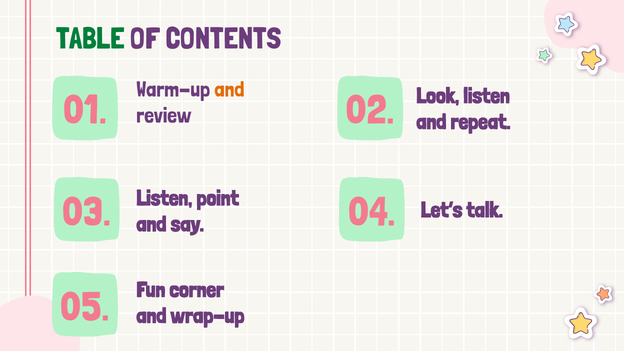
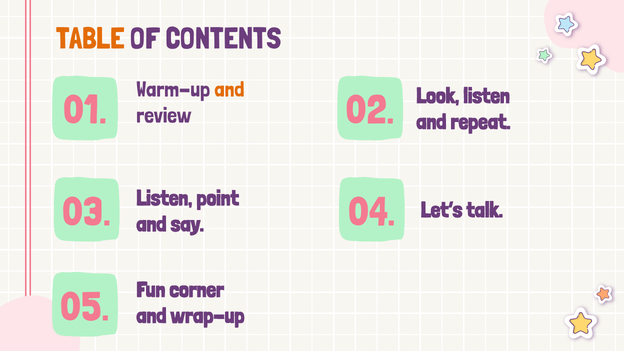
TABLE colour: green -> orange
